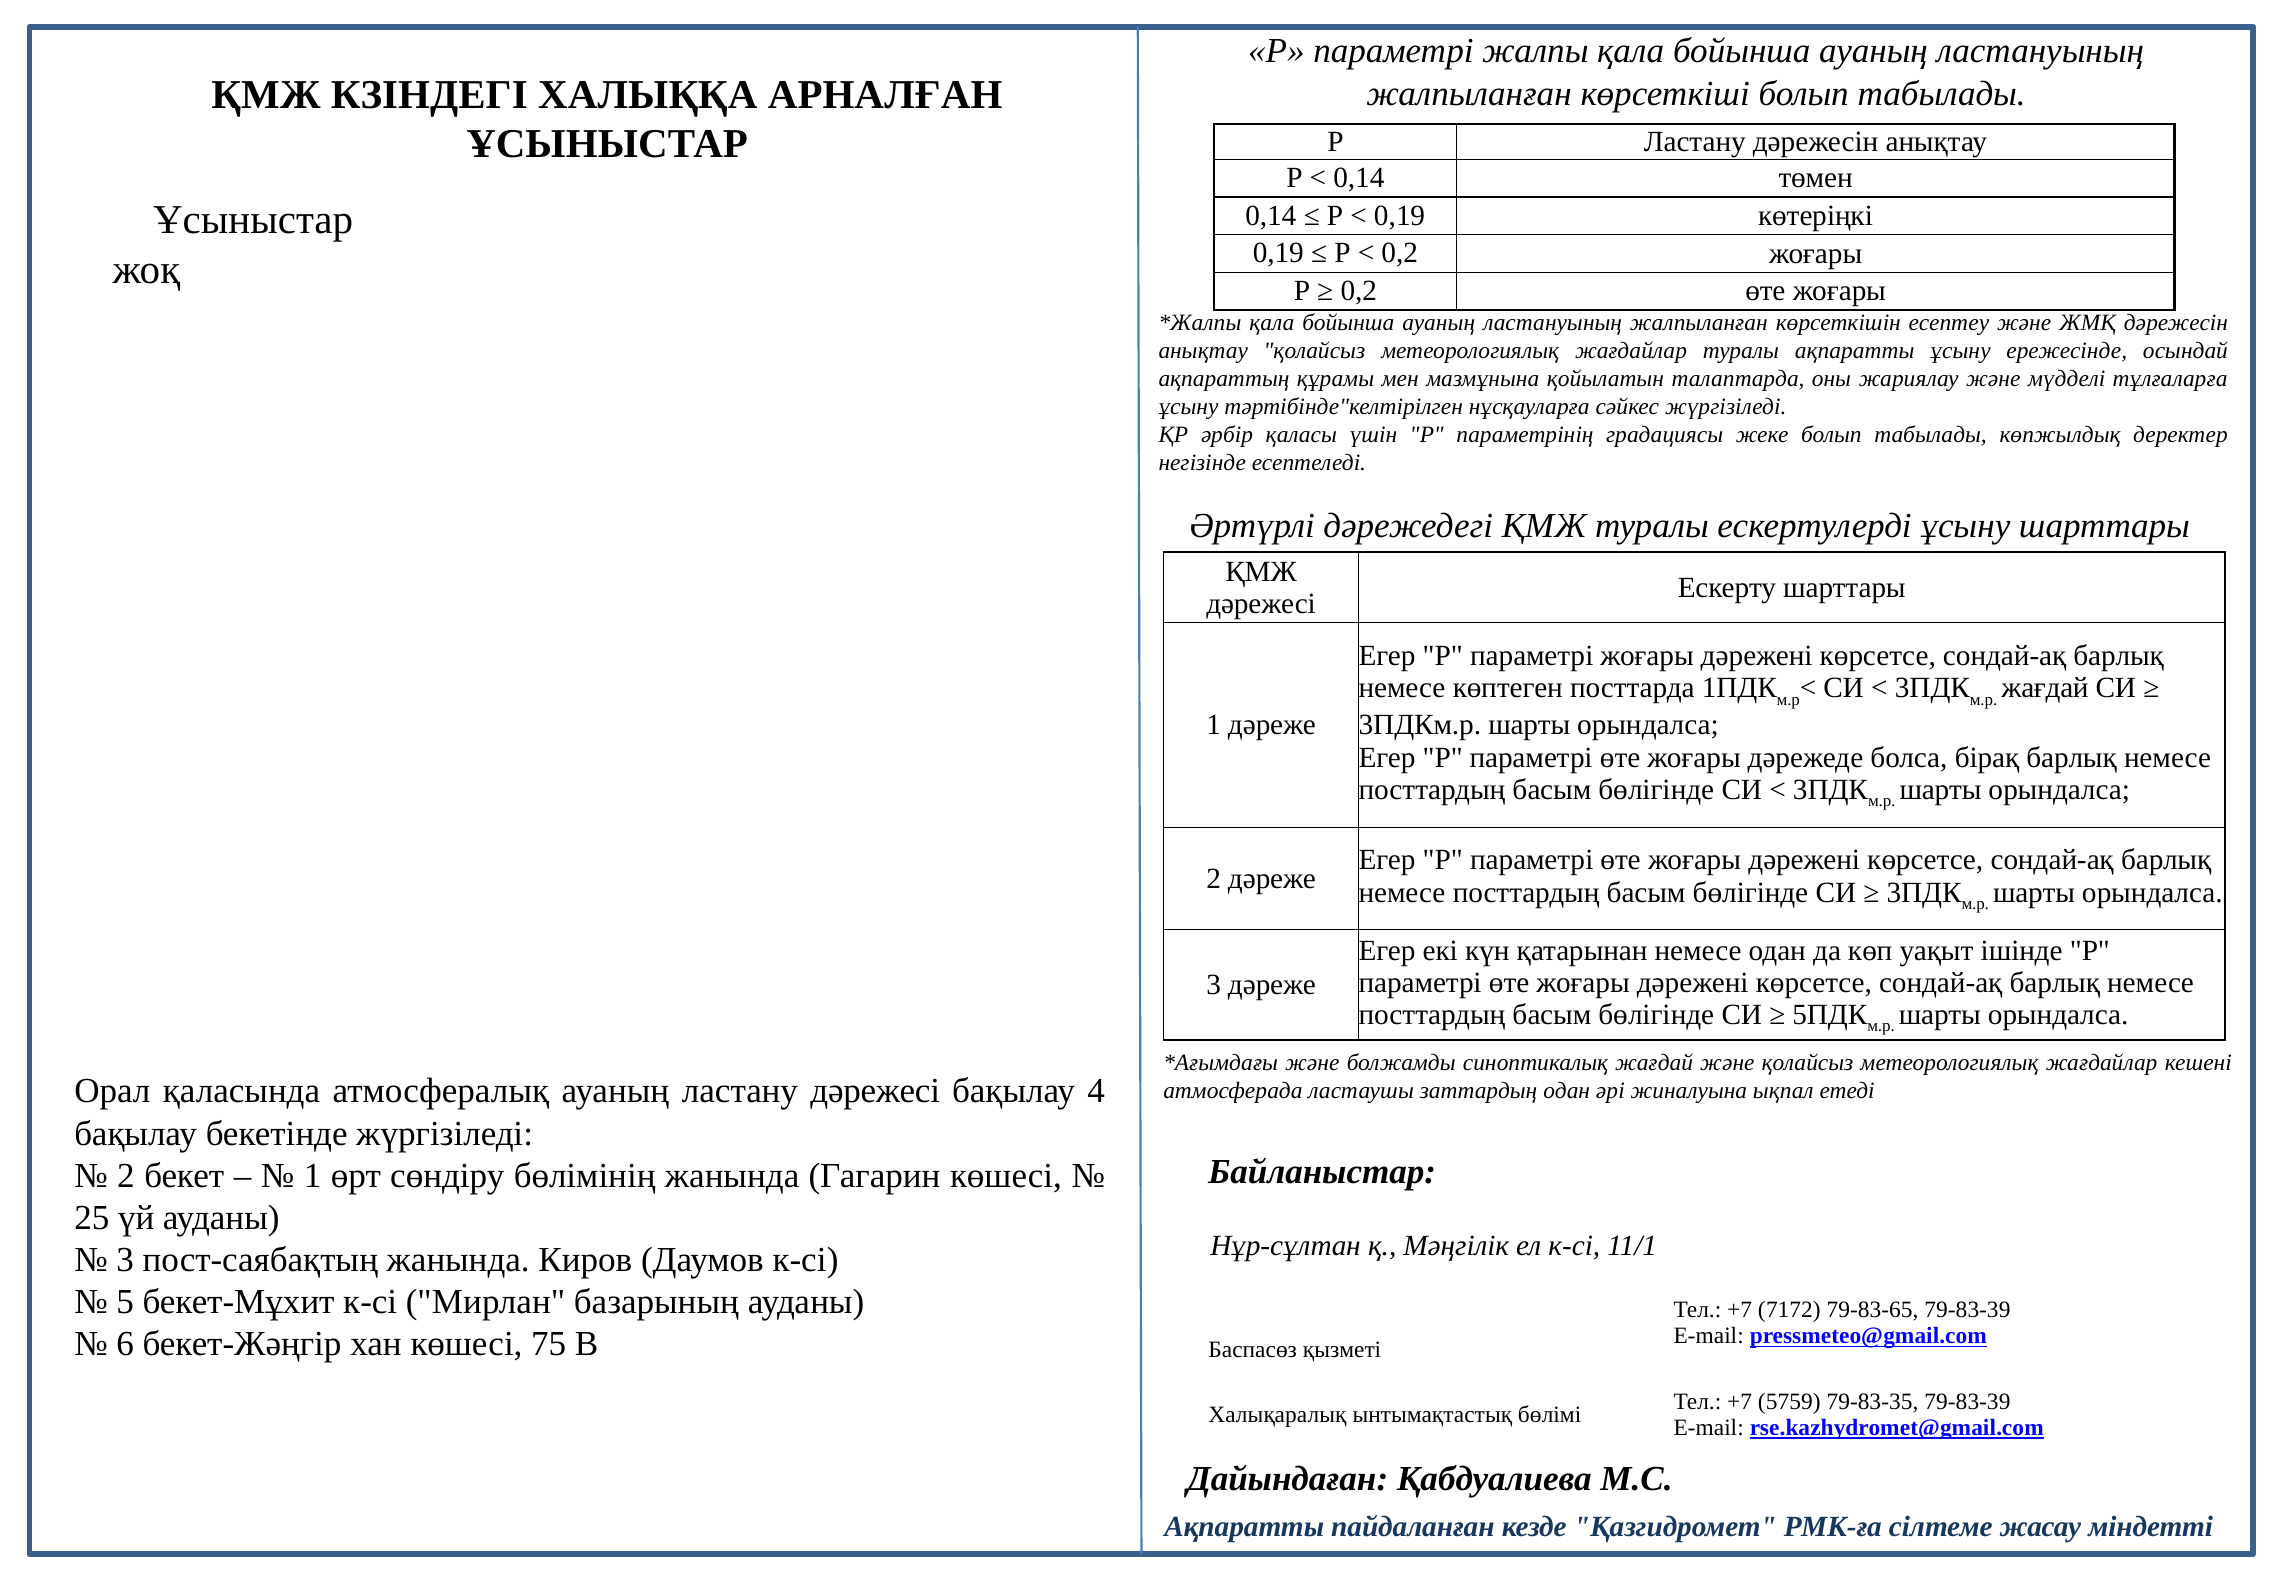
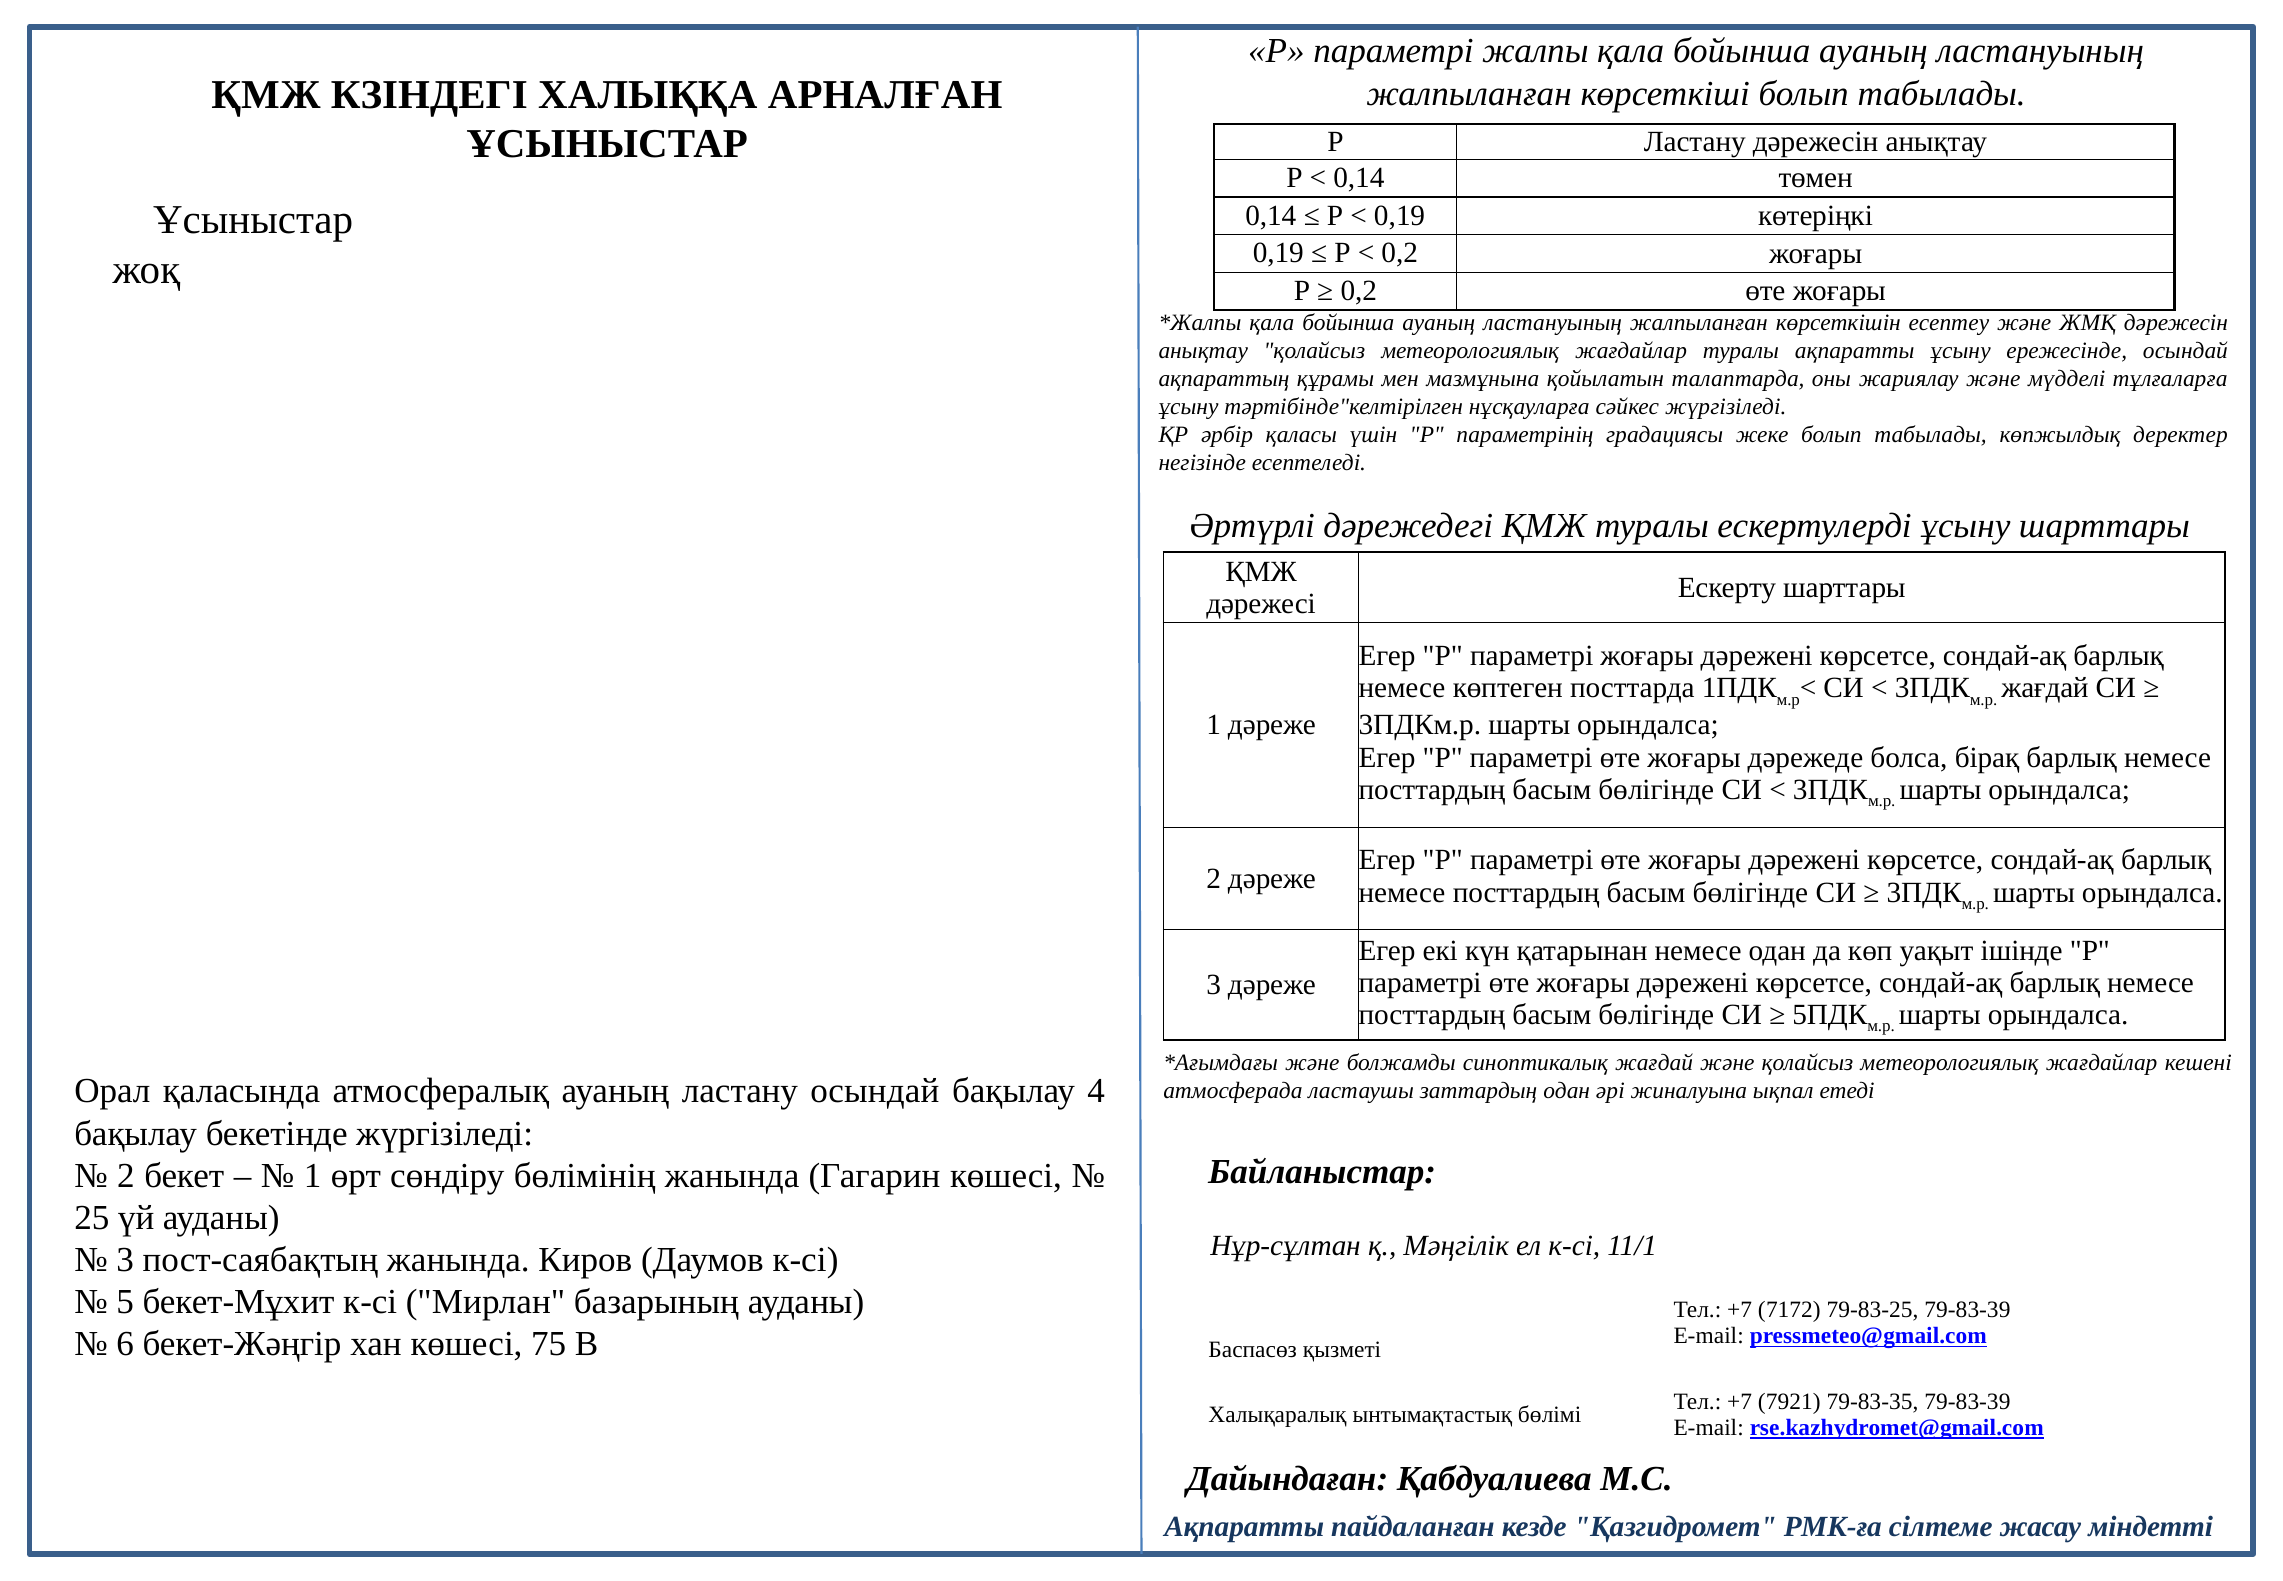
ластану дәрежесі: дәрежесі -> осындай
79-83-65: 79-83-65 -> 79-83-25
5759: 5759 -> 7921
